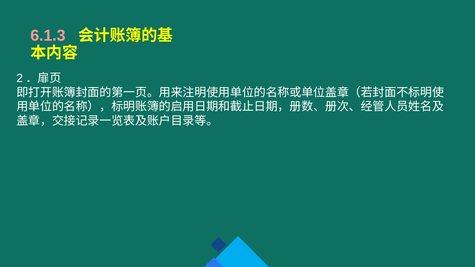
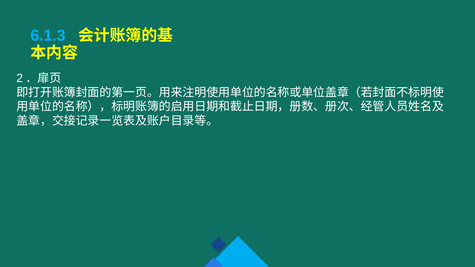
6.1.3 colour: pink -> light blue
